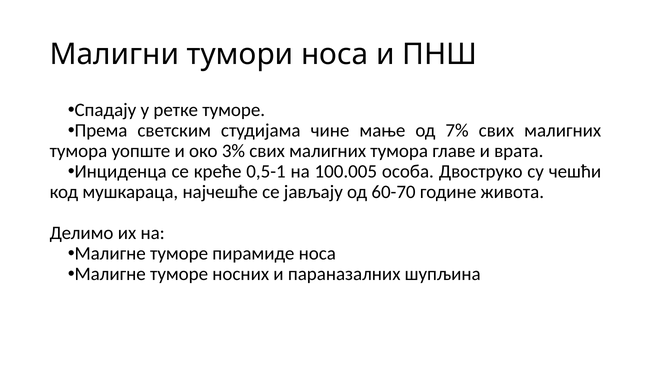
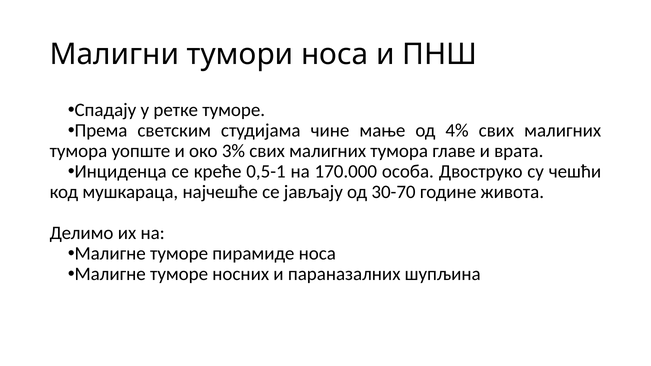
7%: 7% -> 4%
100.005: 100.005 -> 170.000
60-70: 60-70 -> 30-70
